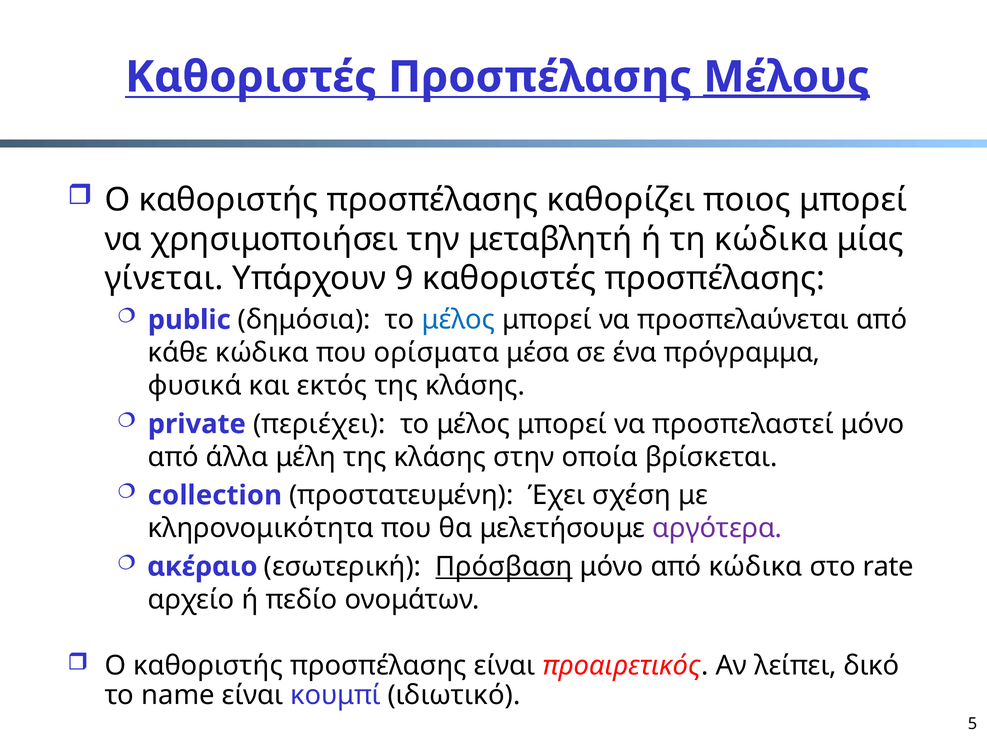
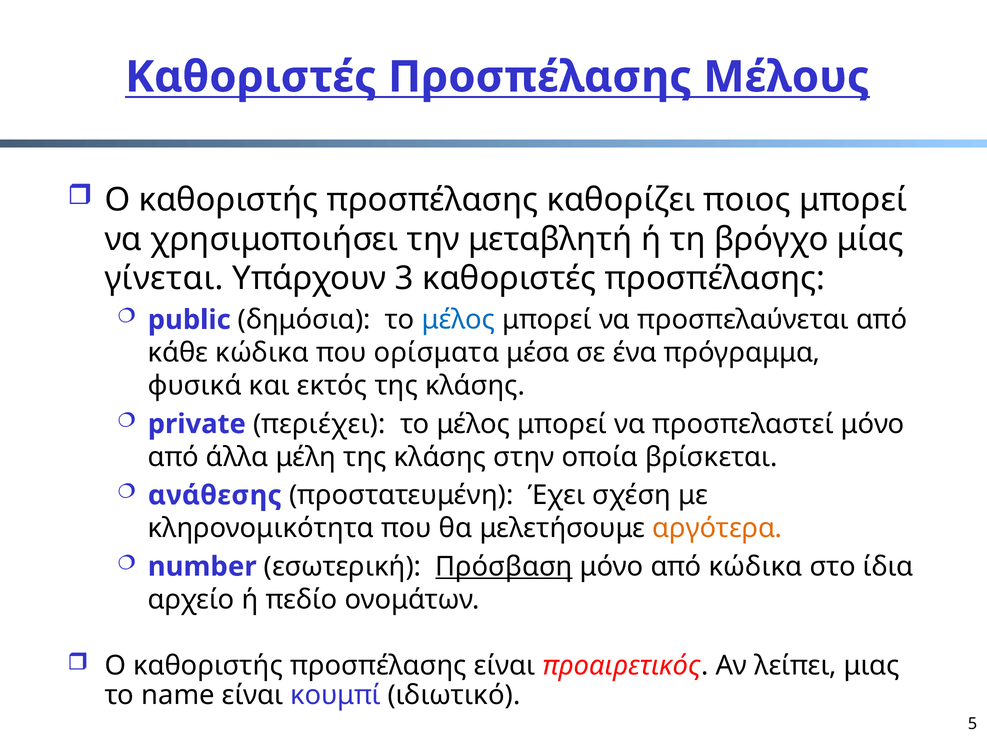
Μέλους underline: present -> none
τη κώδικα: κώδικα -> βρόγχο
9: 9 -> 3
collection: collection -> ανάθεσης
αργότερα colour: purple -> orange
ακέραιο: ακέραιο -> number
rate: rate -> ίδια
δικό: δικό -> μιας
